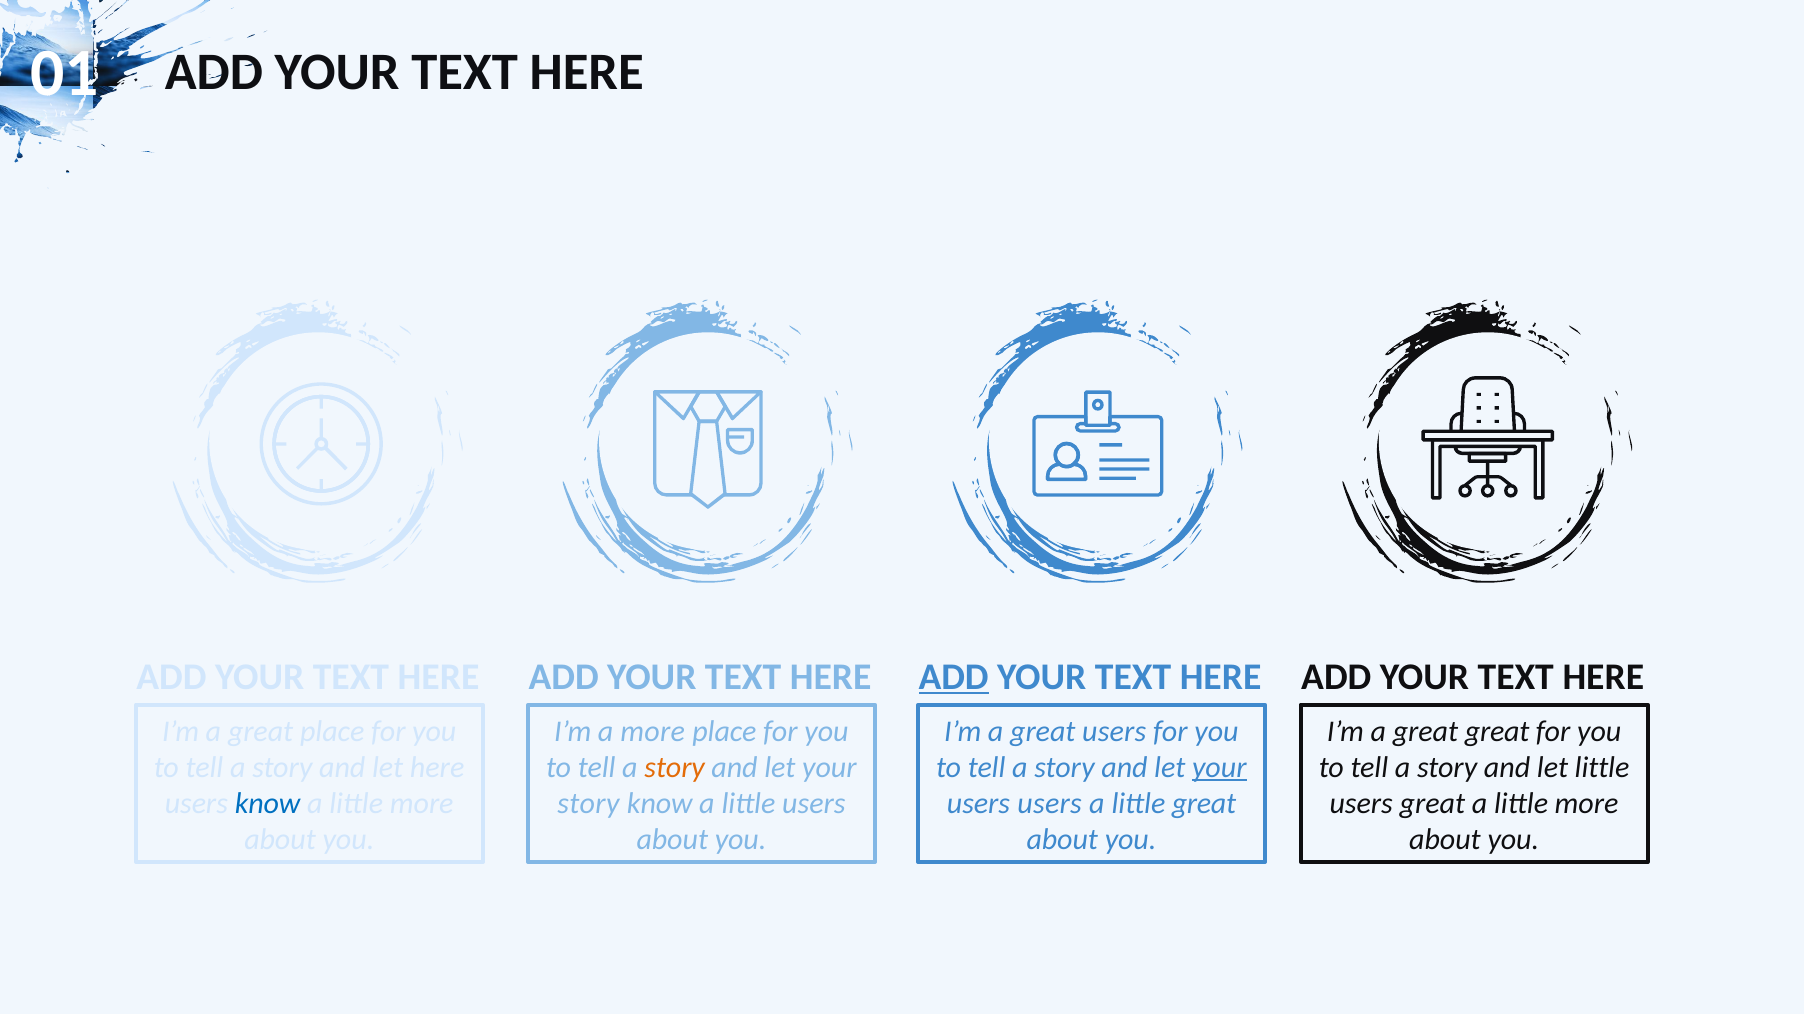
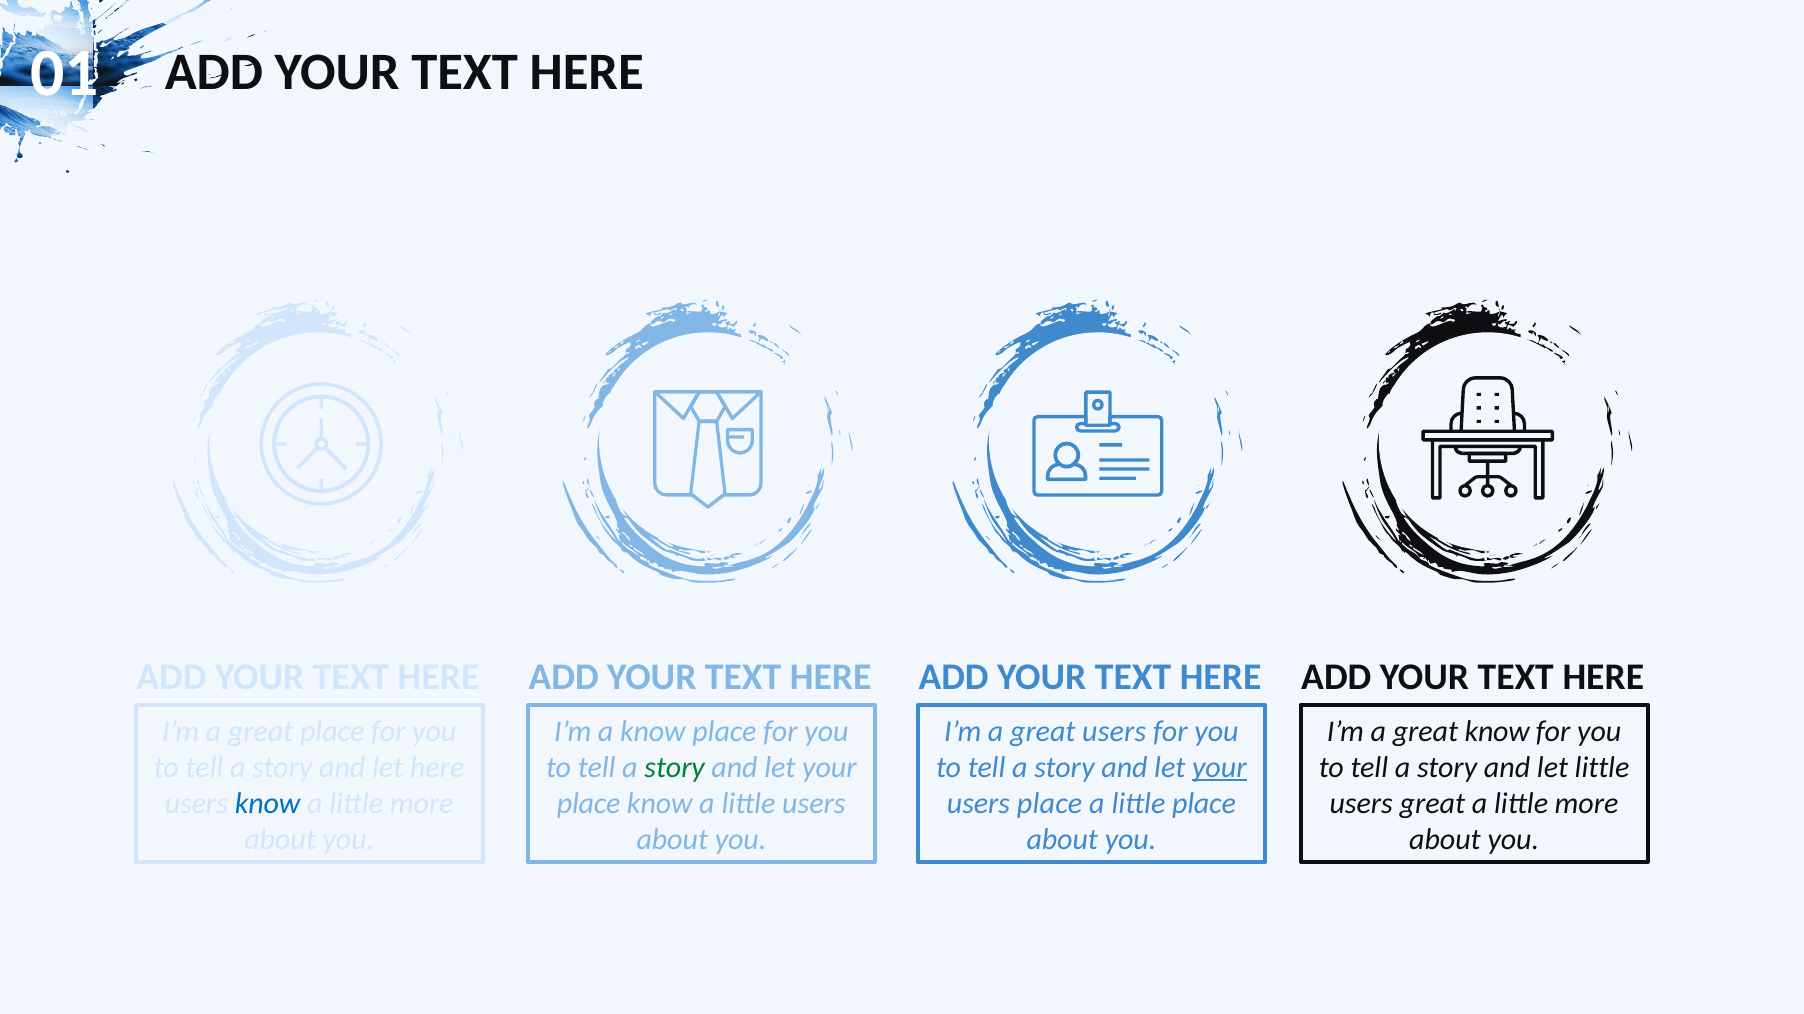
ADD at (954, 677) underline: present -> none
a more: more -> know
great great: great -> know
story at (675, 768) colour: orange -> green
story at (588, 804): story -> place
users users: users -> place
little great: great -> place
